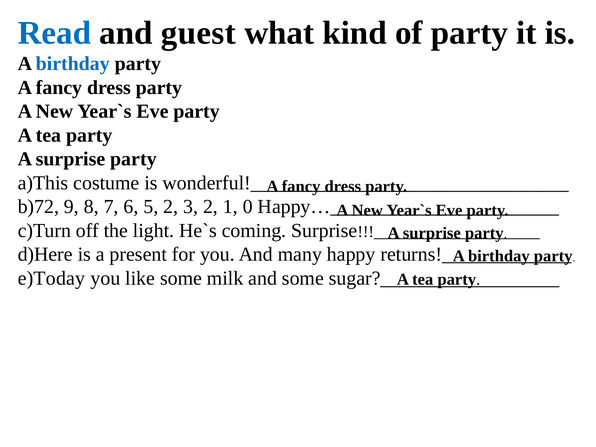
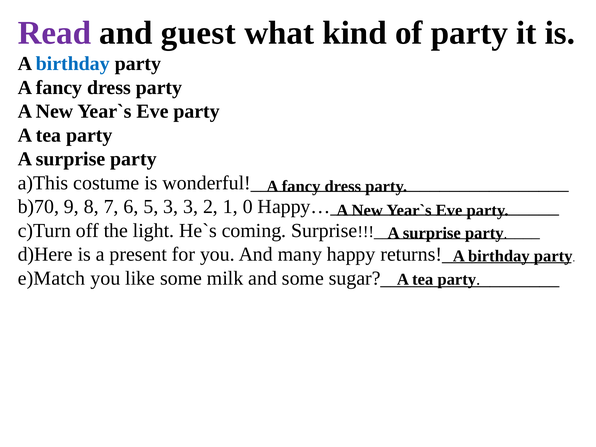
Read colour: blue -> purple
b)72: b)72 -> b)70
5 2: 2 -> 3
e)Today: e)Today -> e)Match
